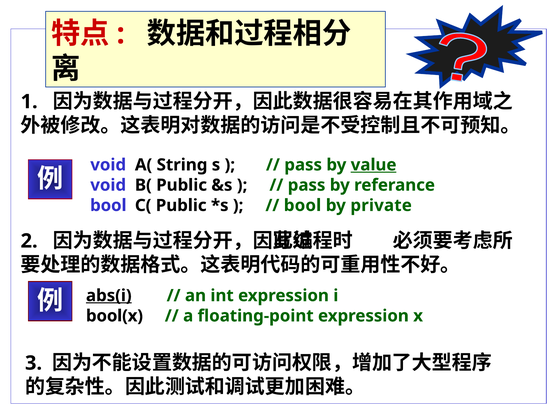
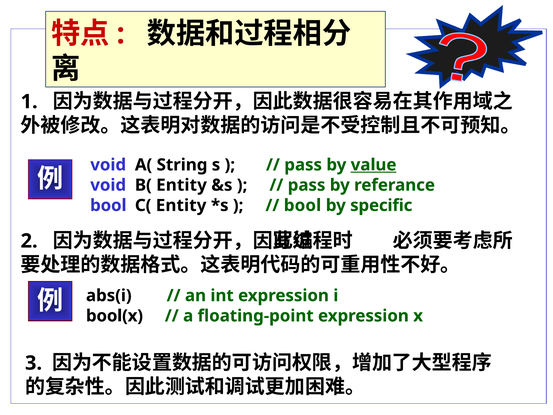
B( Public: Public -> Entity
C( Public: Public -> Entity
private: private -> specific
abs(i underline: present -> none
